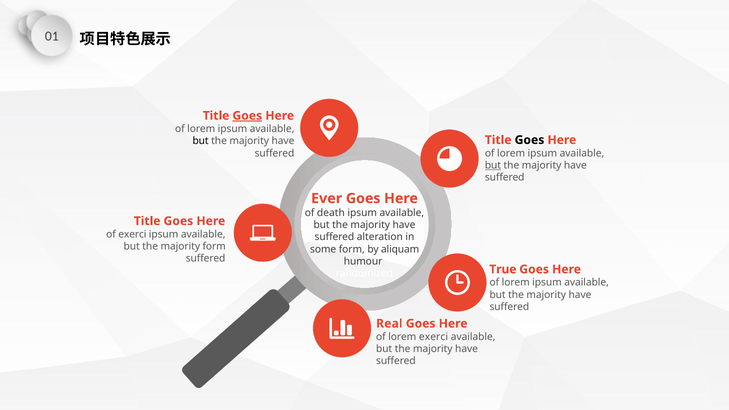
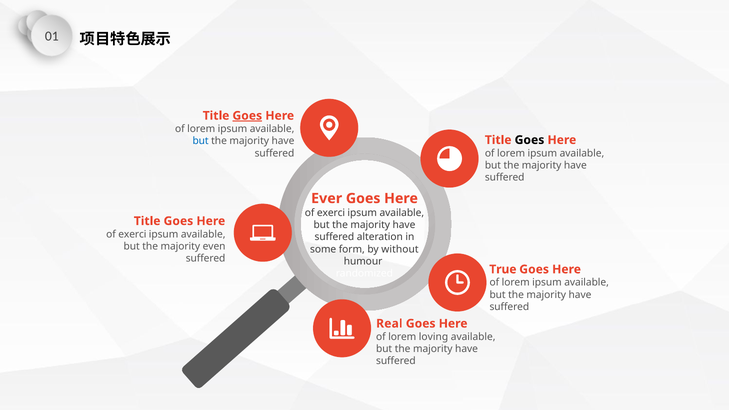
but at (201, 141) colour: black -> blue
but at (493, 165) underline: present -> none
death at (331, 213): death -> exerci
majority form: form -> even
aliquam: aliquam -> without
lorem exerci: exerci -> loving
